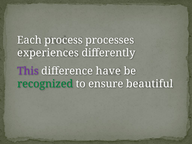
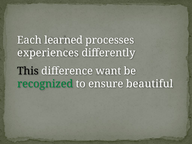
process: process -> learned
This colour: purple -> black
have: have -> want
